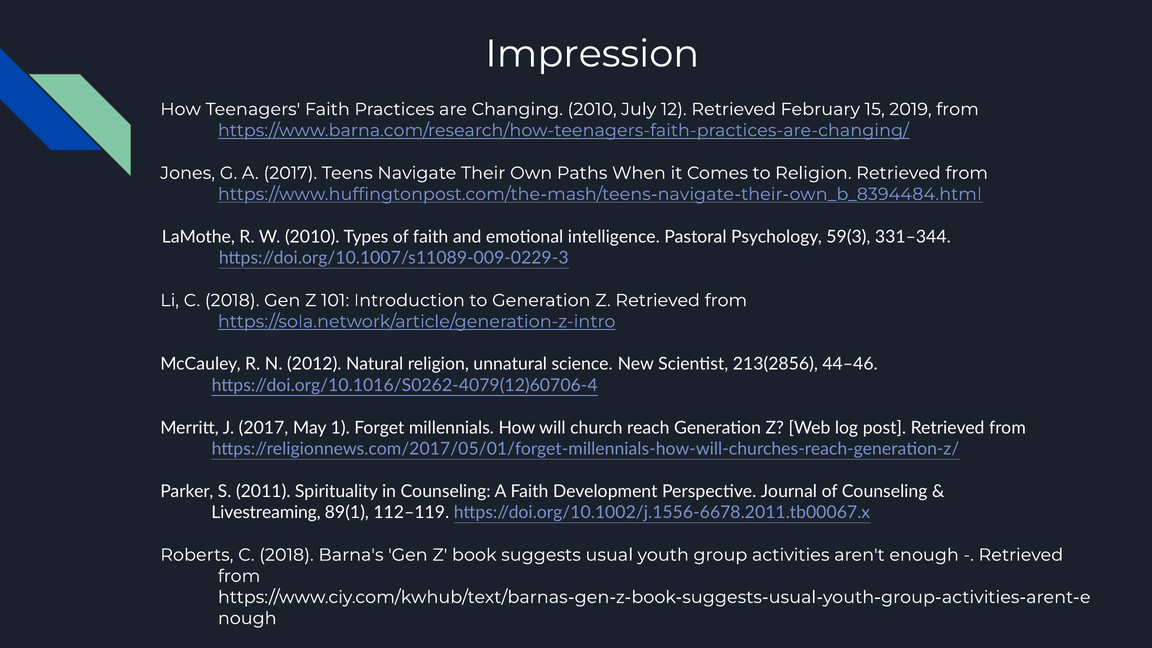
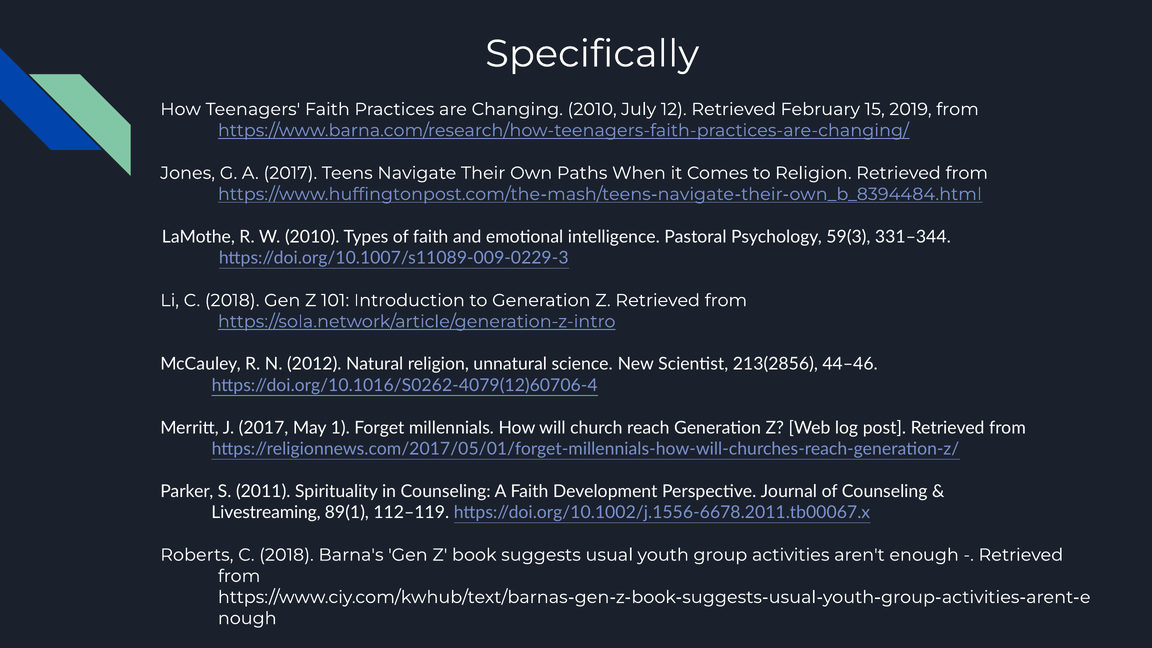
Impression: Impression -> Specifically
